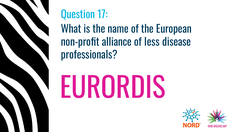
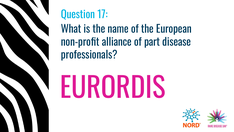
less: less -> part
